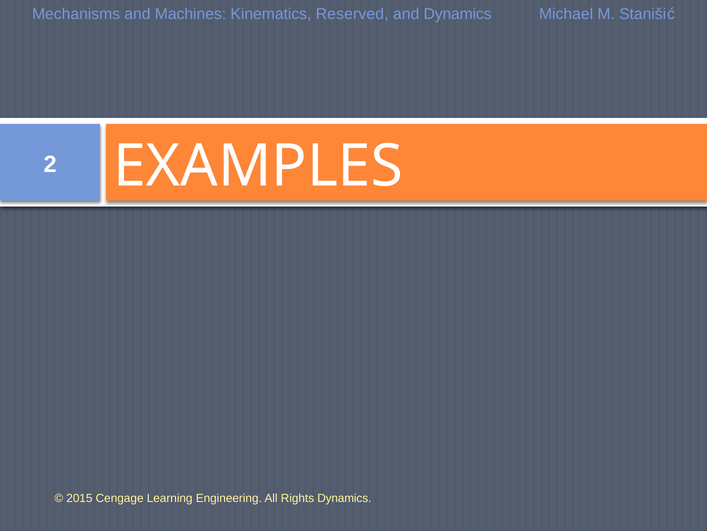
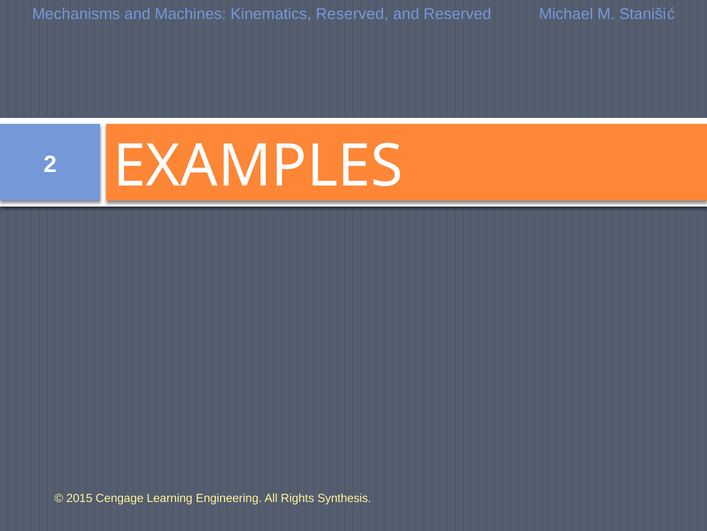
and Dynamics: Dynamics -> Reserved
Rights Dynamics: Dynamics -> Synthesis
